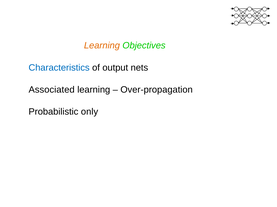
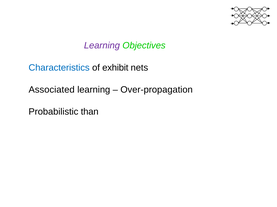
Learning at (102, 46) colour: orange -> purple
output: output -> exhibit
only: only -> than
